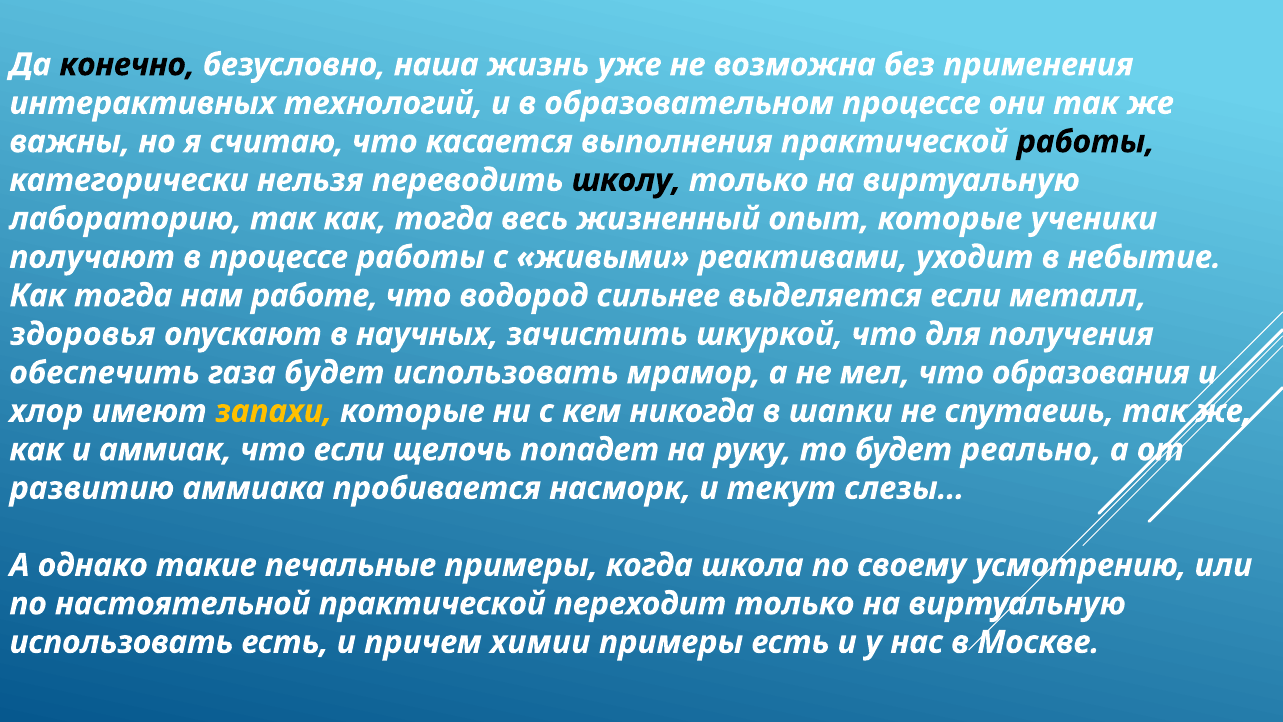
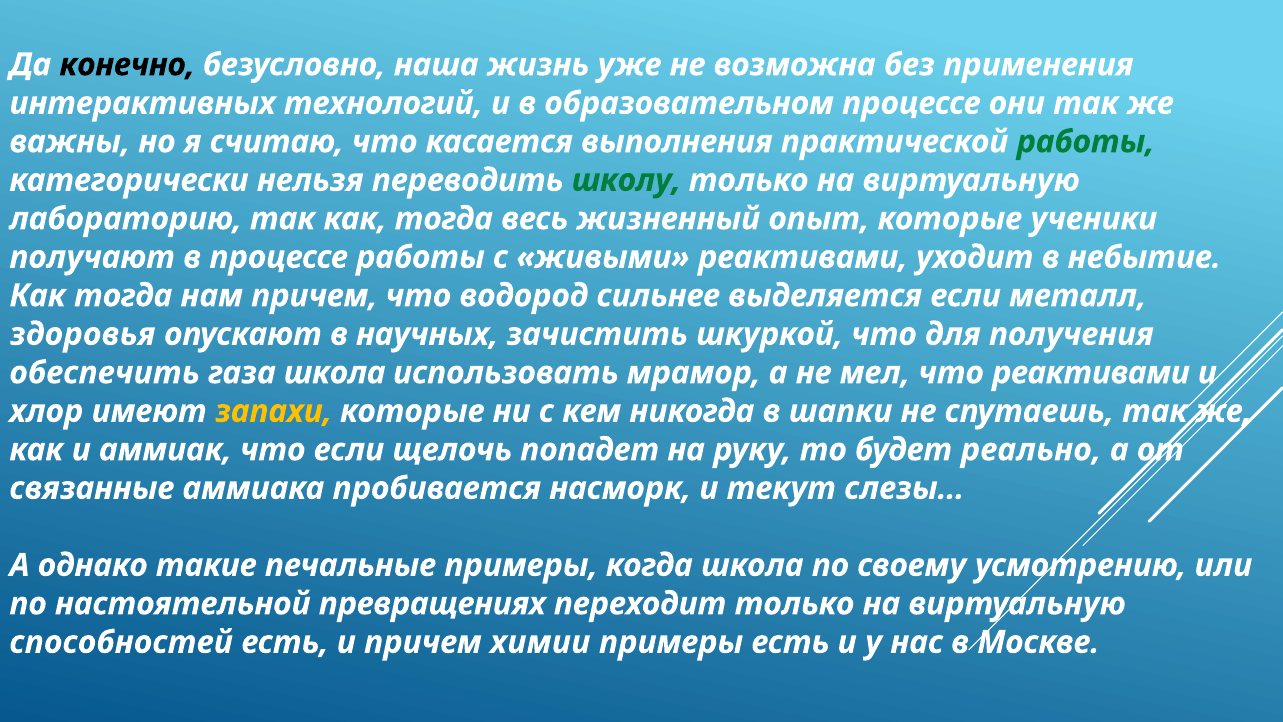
работы at (1086, 142) colour: black -> green
школу colour: black -> green
нам работе: работе -> причем
газа будет: будет -> школа
что образования: образования -> реактивами
развитию: развитию -> связанные
настоятельной практической: практической -> превращениях
использовать at (121, 642): использовать -> способностей
